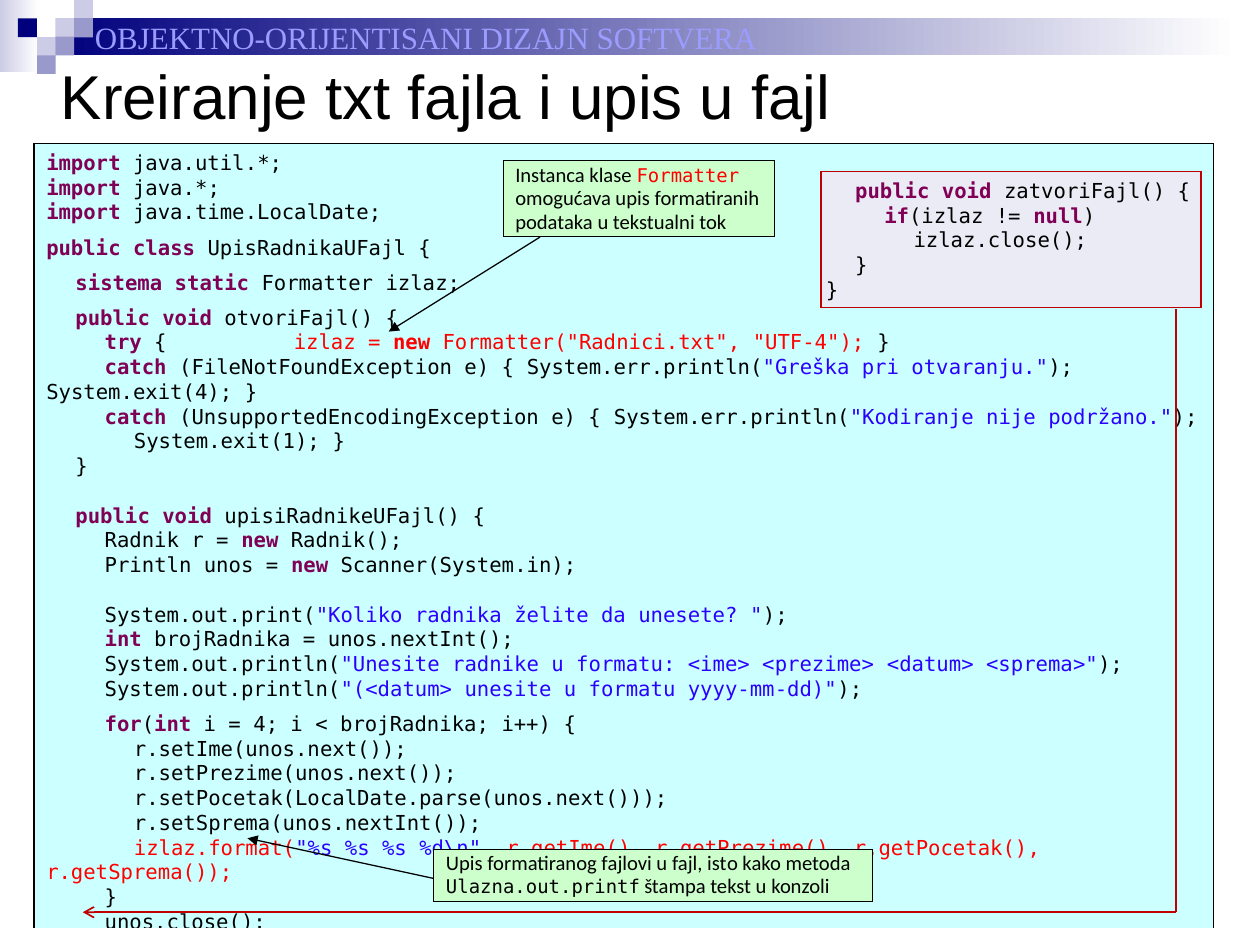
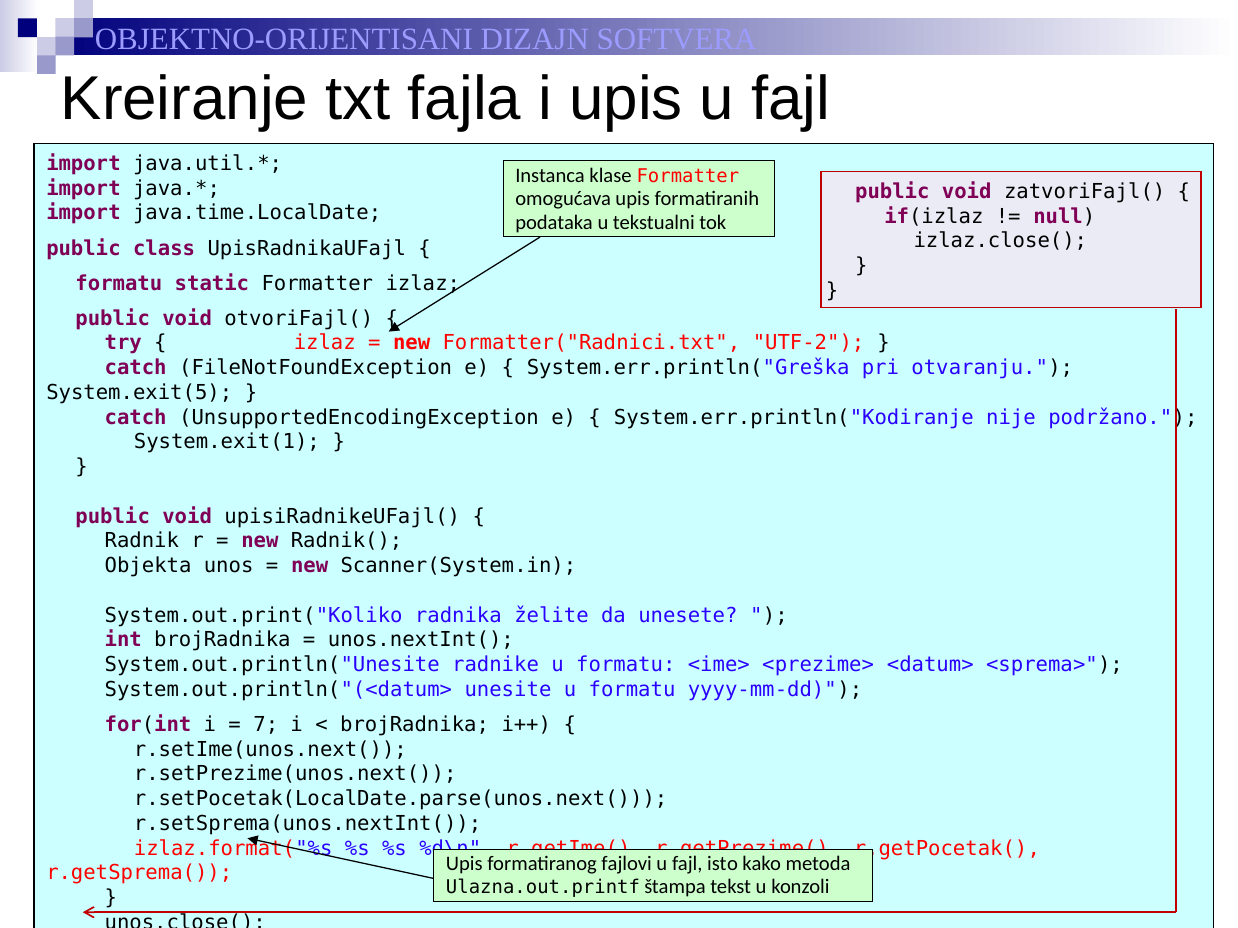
sistema at (119, 283): sistema -> formatu
UTF-4: UTF-4 -> UTF-2
System.exit(4: System.exit(4 -> System.exit(5
Println: Println -> Objekta
4: 4 -> 7
